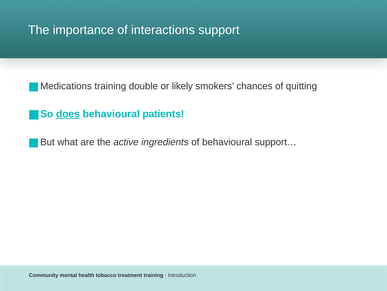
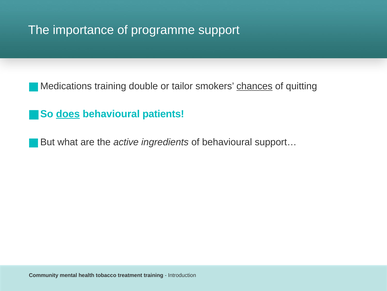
interactions: interactions -> programme
likely: likely -> tailor
chances underline: none -> present
